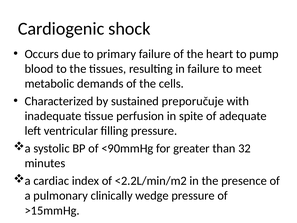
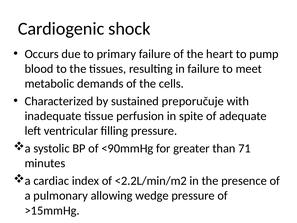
32: 32 -> 71
clinically: clinically -> allowing
